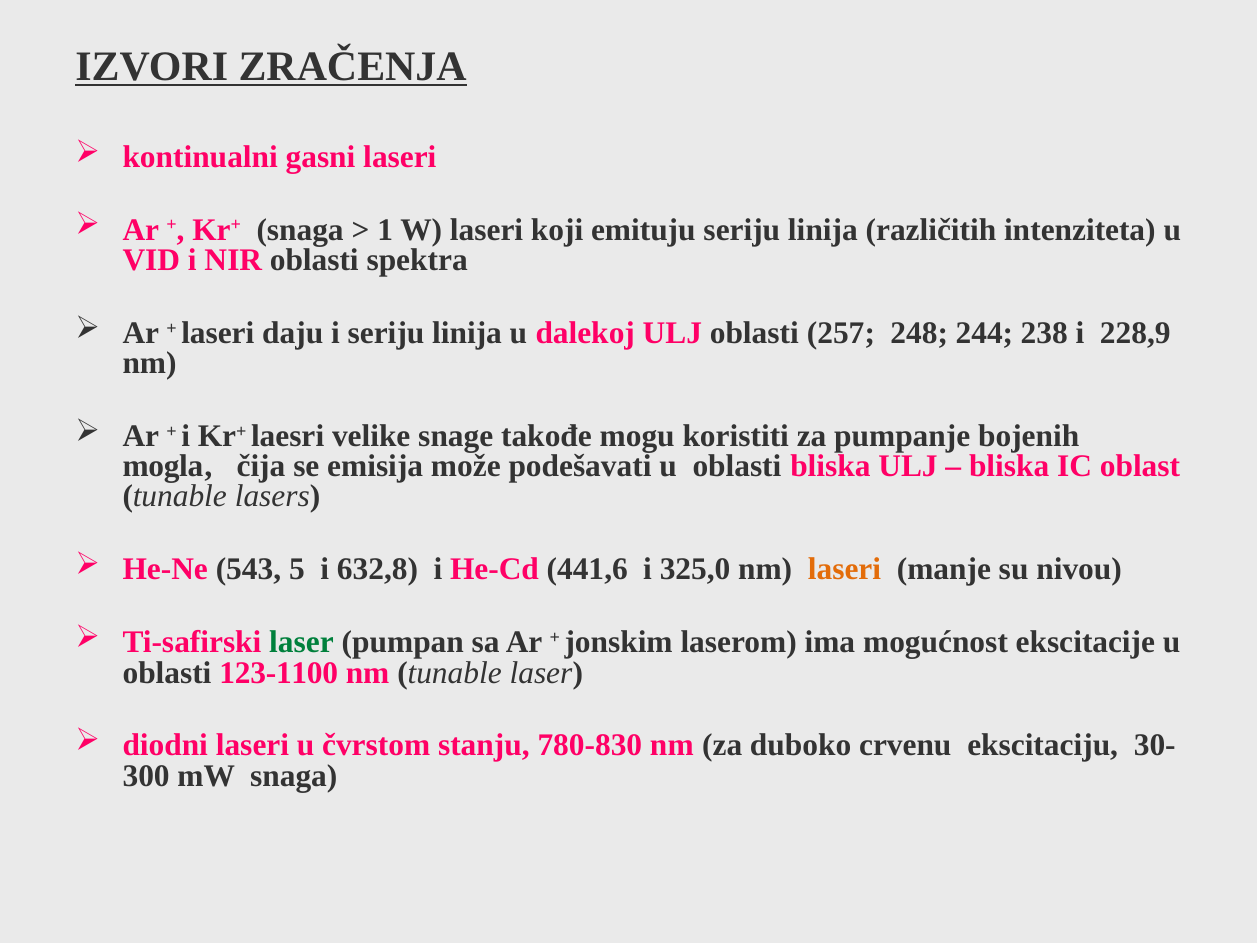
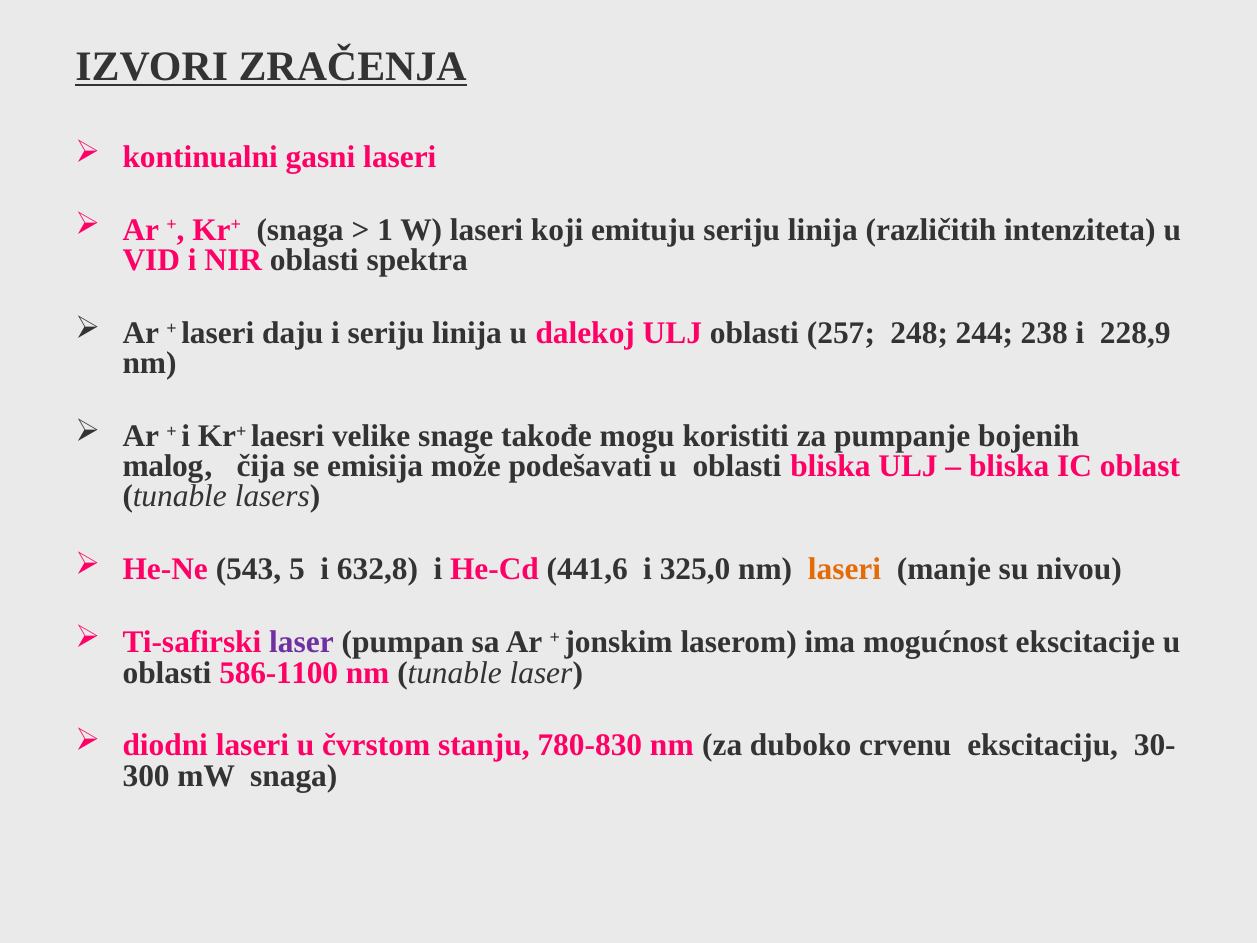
mogla‚: mogla‚ -> malog‚
laser at (301, 642) colour: green -> purple
123-1100: 123-1100 -> 586-1100
